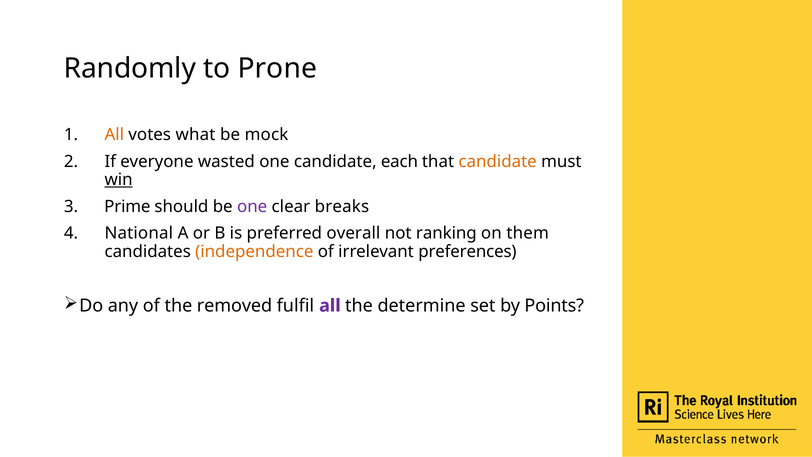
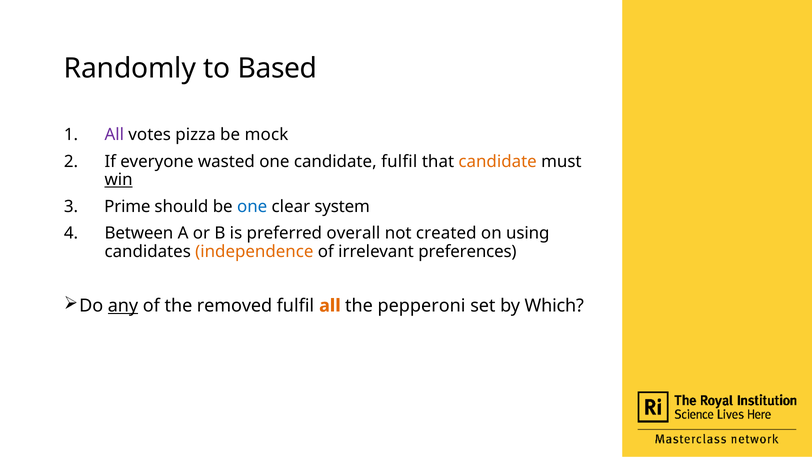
Prone: Prone -> Based
All at (114, 135) colour: orange -> purple
what: what -> pizza
candidate each: each -> fulfil
one at (252, 206) colour: purple -> blue
breaks: breaks -> system
National: National -> Between
ranking: ranking -> created
them: them -> using
any underline: none -> present
all at (330, 306) colour: purple -> orange
determine: determine -> pepperoni
Points: Points -> Which
